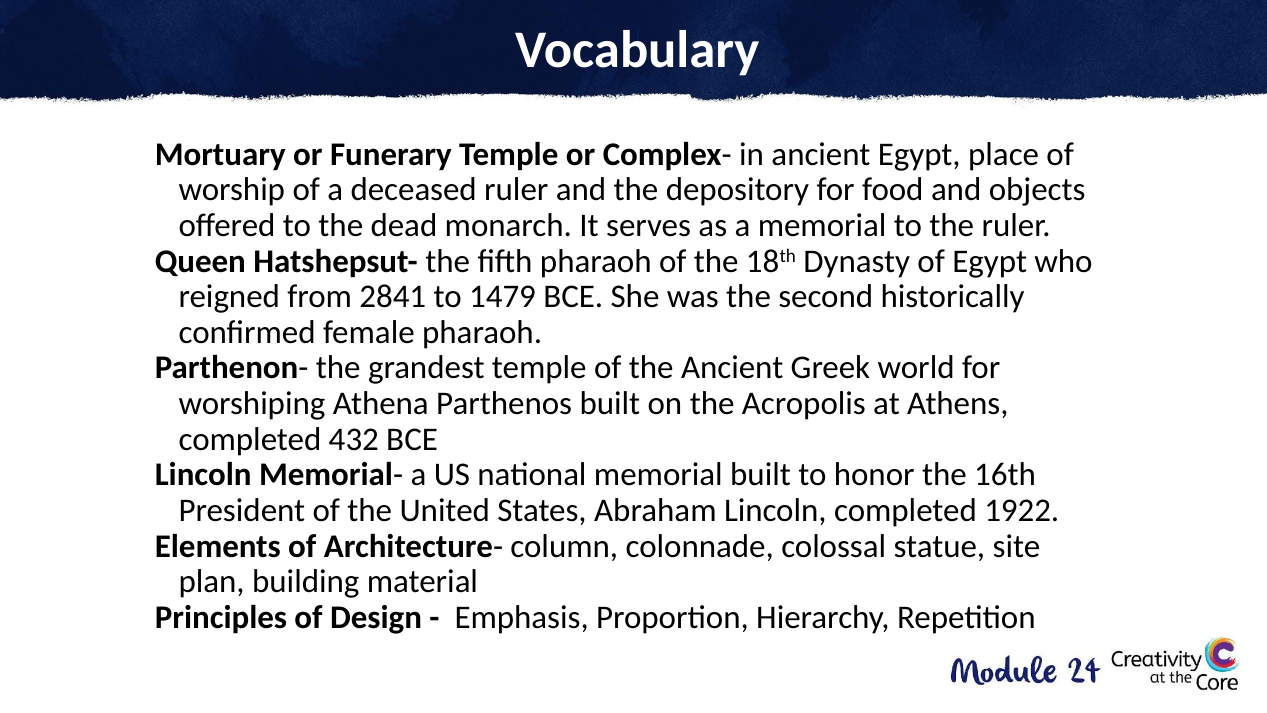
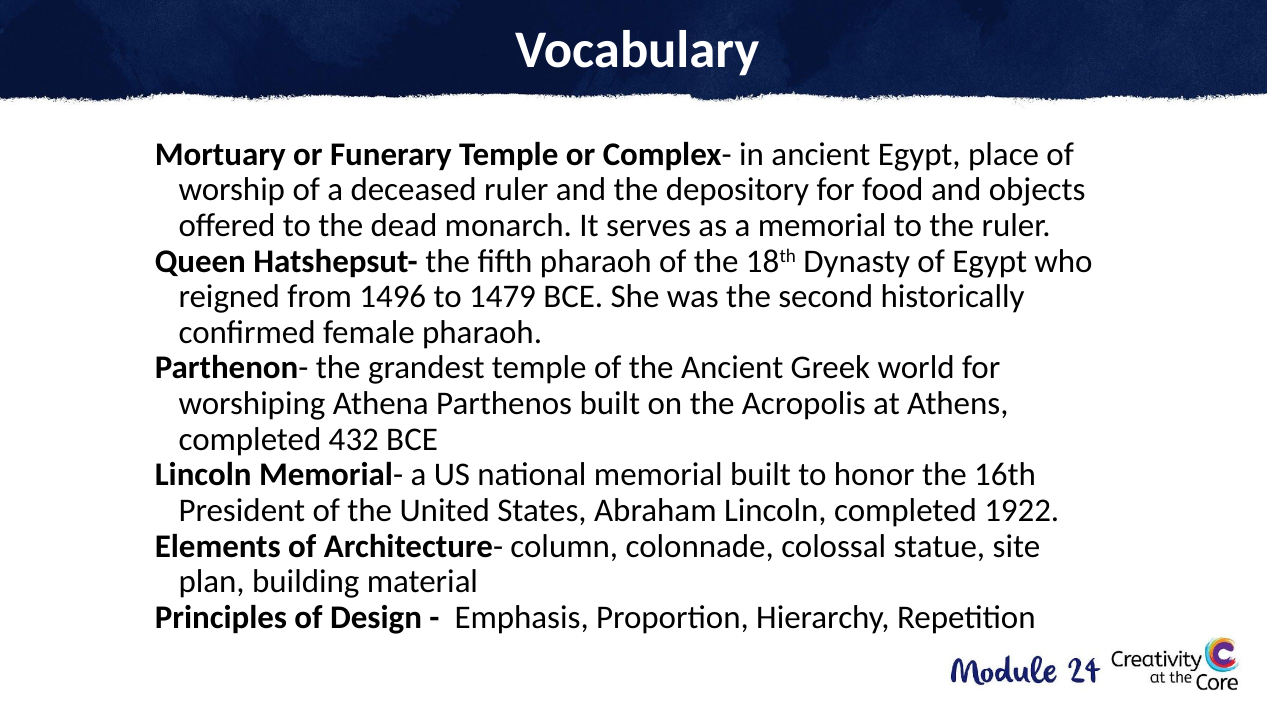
2841: 2841 -> 1496
